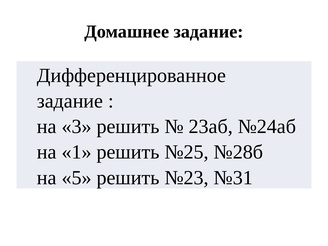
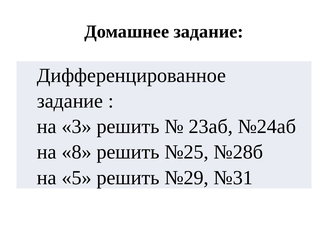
1: 1 -> 8
№23: №23 -> №29
